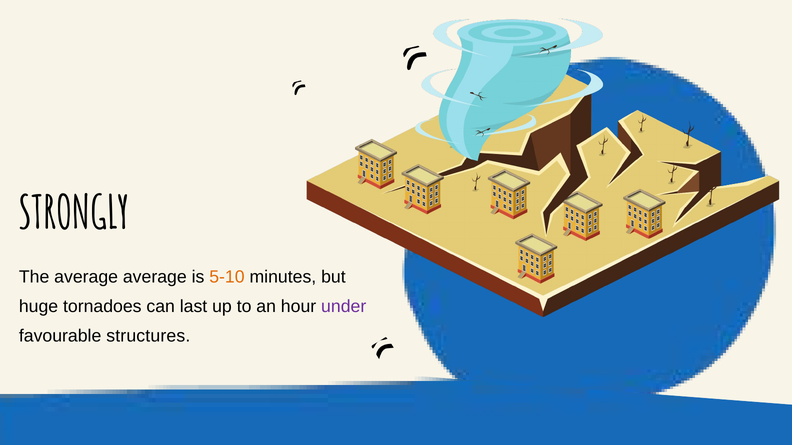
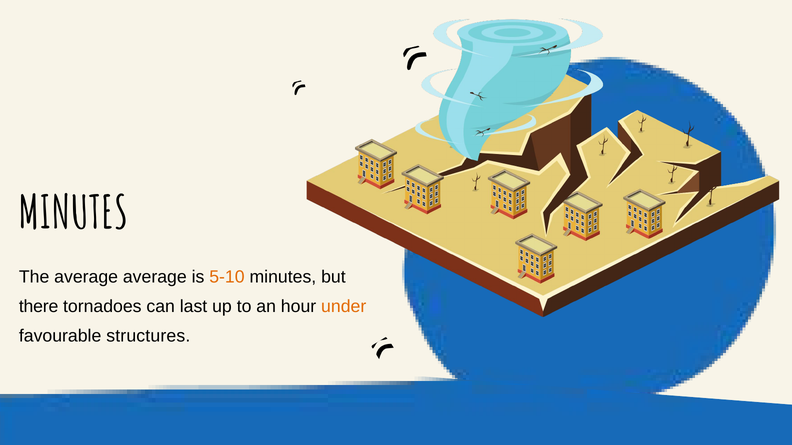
STRONGLY at (74, 214): STRONGLY -> MINUTES
huge: huge -> there
under colour: purple -> orange
